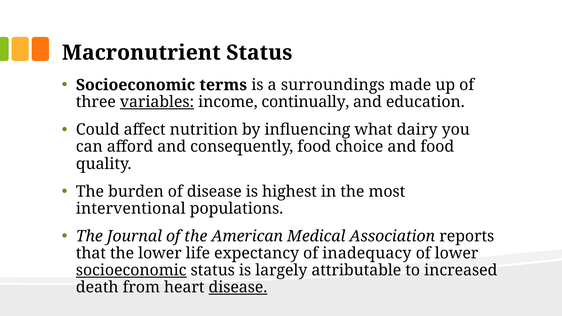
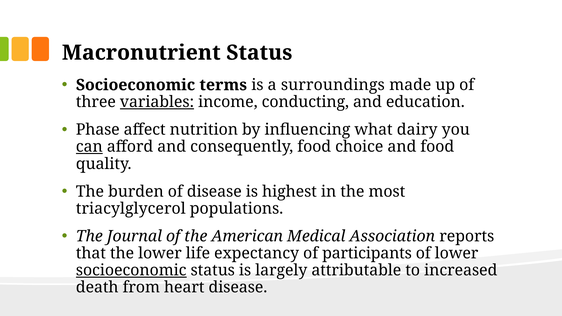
continually: continually -> conducting
Could: Could -> Phase
can underline: none -> present
interventional: interventional -> triacylglycerol
inadequacy: inadequacy -> participants
disease at (238, 288) underline: present -> none
